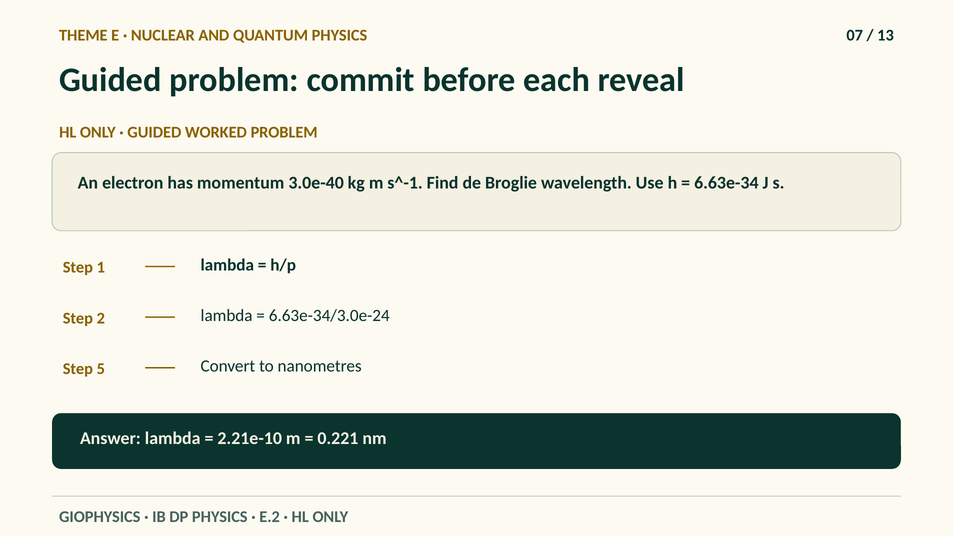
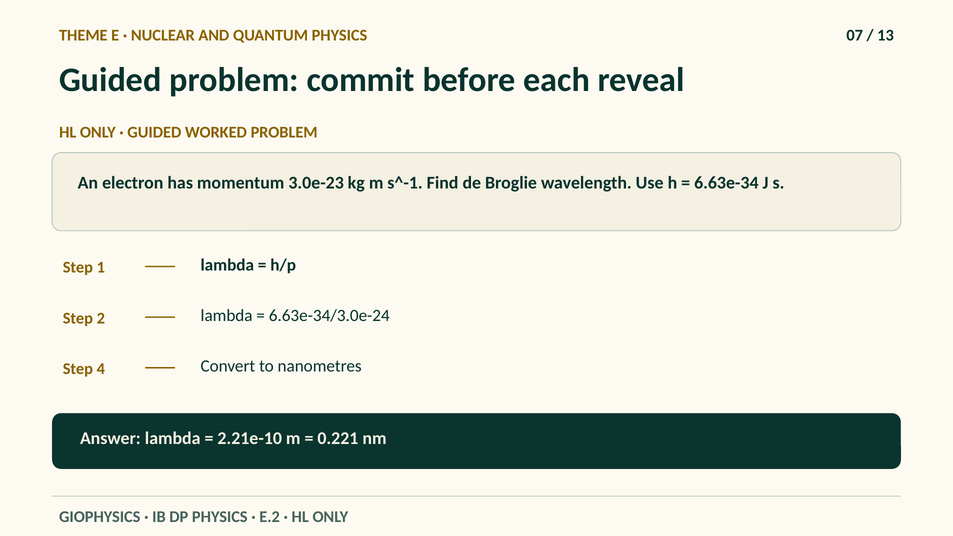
3.0e-40: 3.0e-40 -> 3.0e-23
5: 5 -> 4
